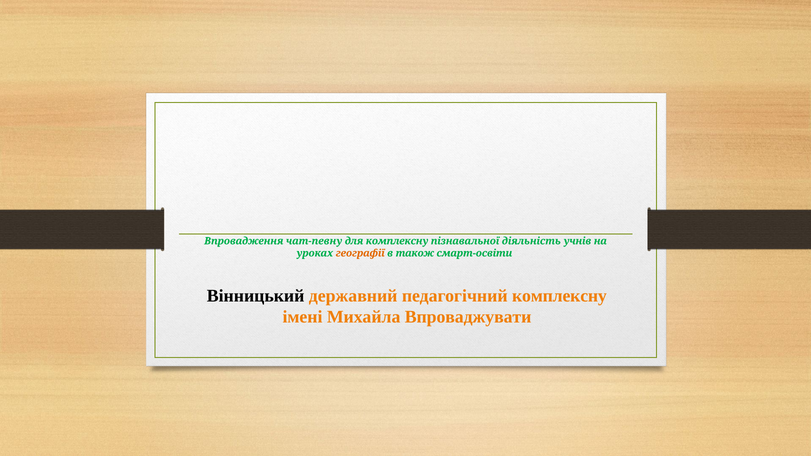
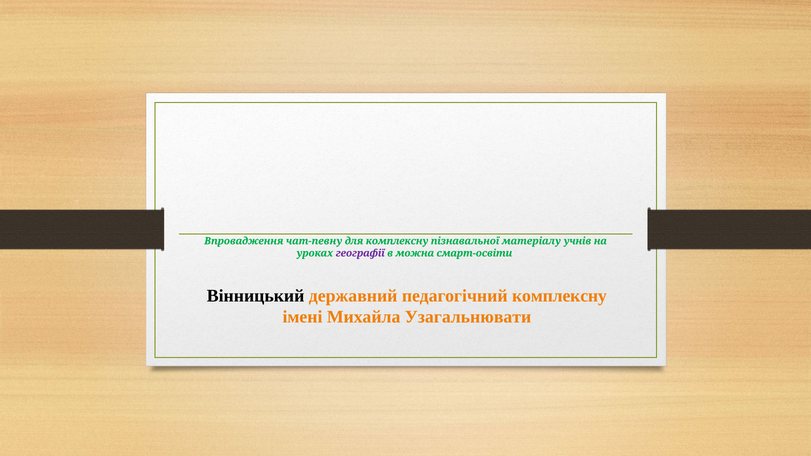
діяльність: діяльність -> матеріалу
географії colour: orange -> purple
також: також -> можна
Впроваджувати: Впроваджувати -> Узагальнювати
